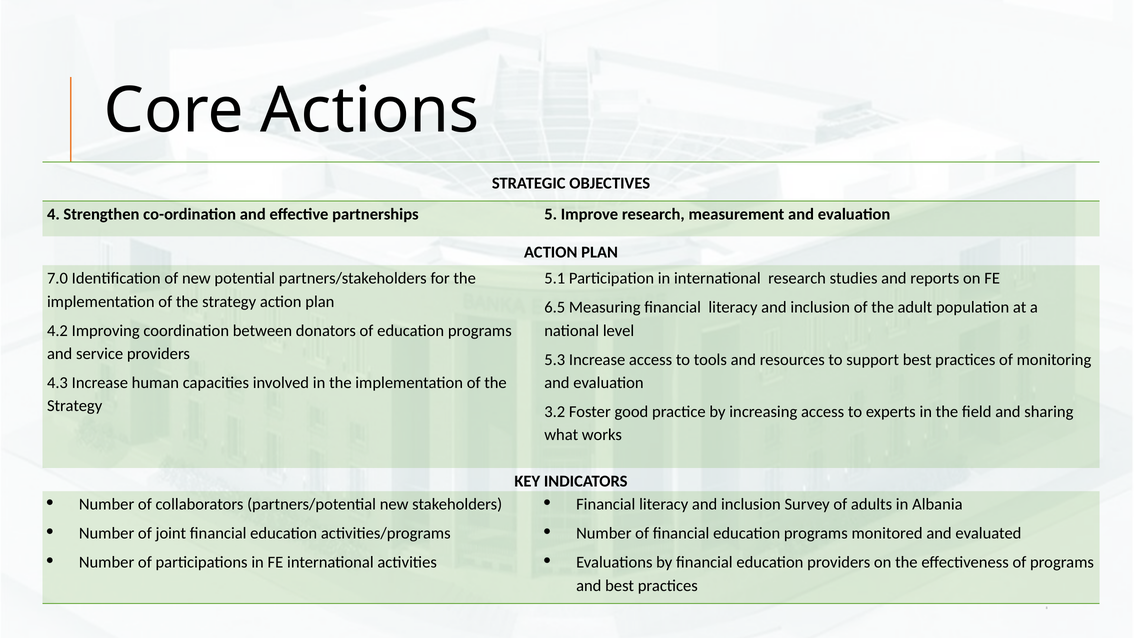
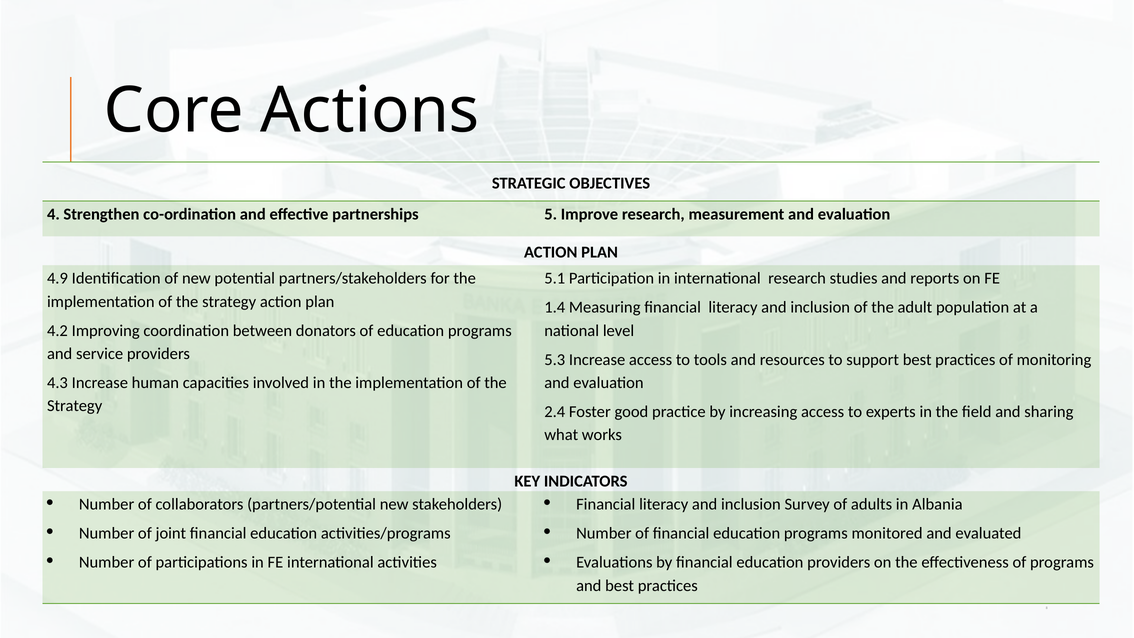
7.0: 7.0 -> 4.9
6.5: 6.5 -> 1.4
3.2: 3.2 -> 2.4
